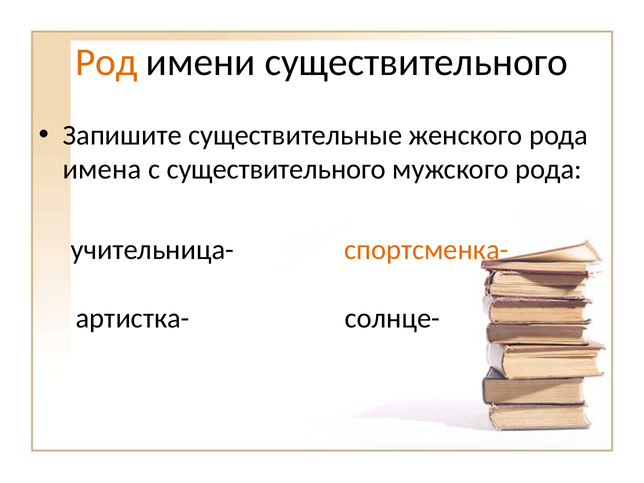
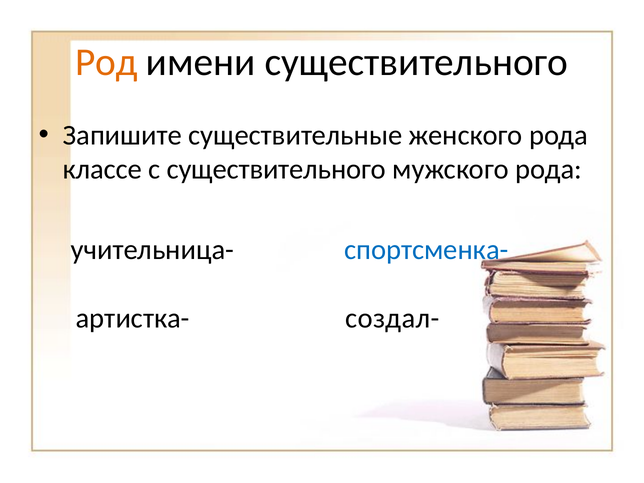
имена: имена -> классе
спортсменка- colour: orange -> blue
солнце-: солнце- -> создал-
